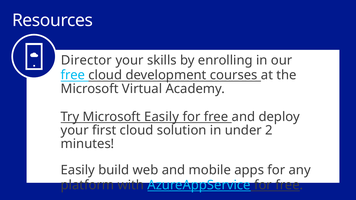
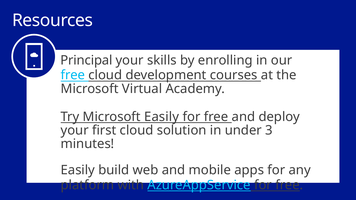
Director: Director -> Principal
2: 2 -> 3
